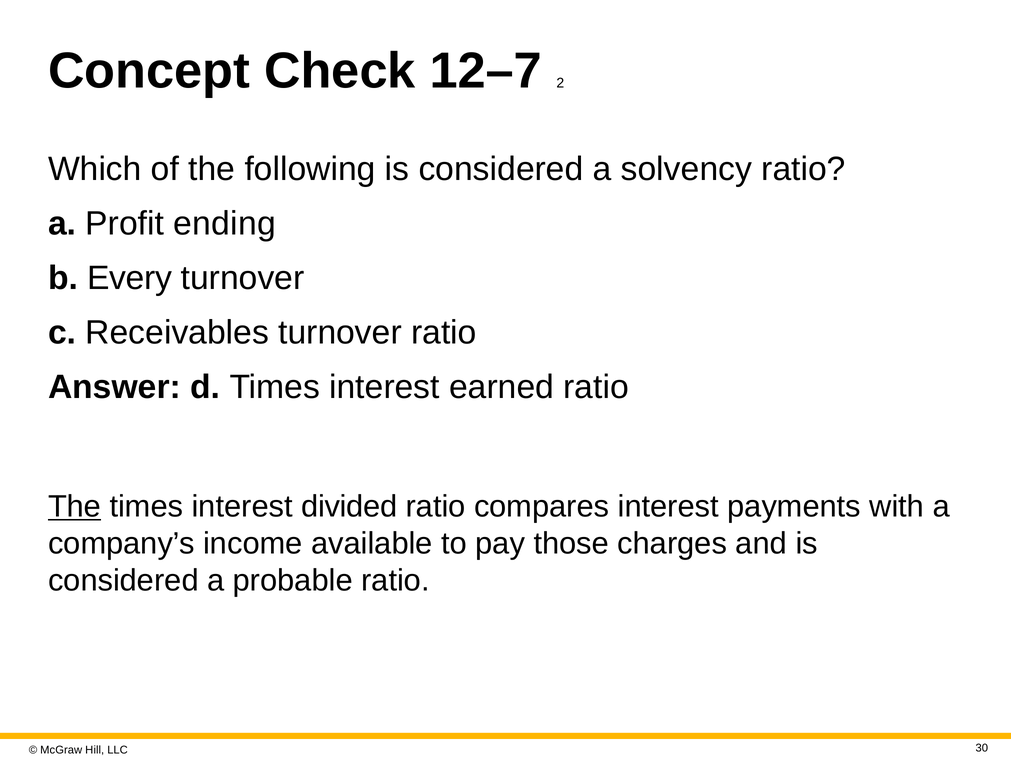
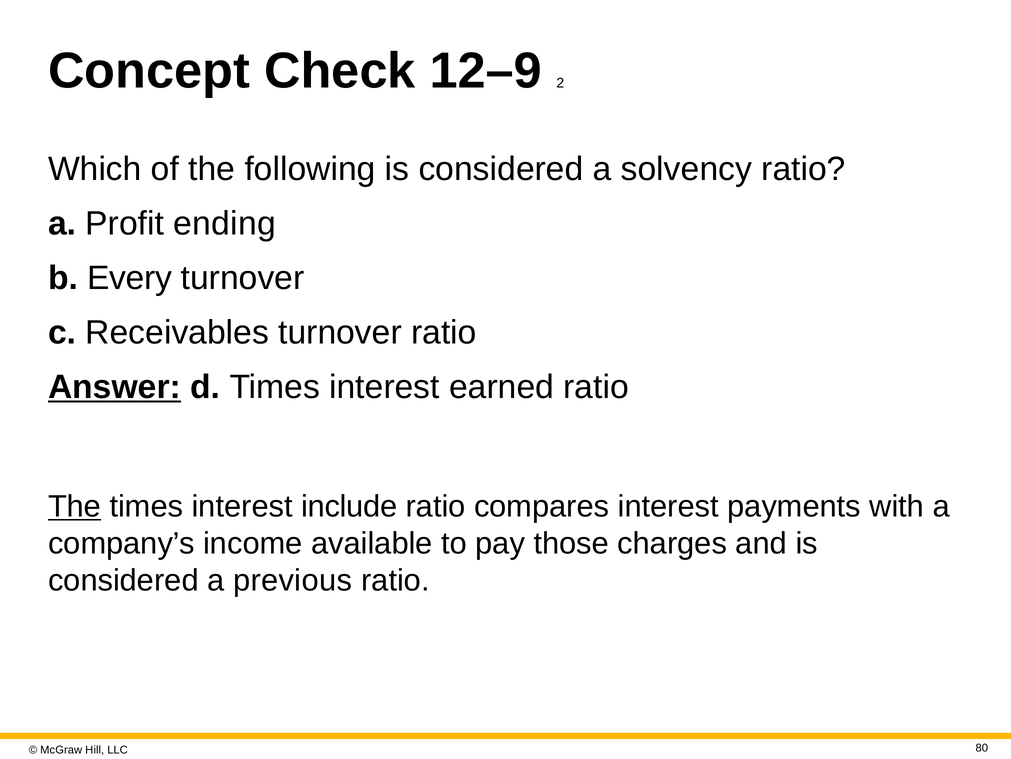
12–7: 12–7 -> 12–9
Answer underline: none -> present
divided: divided -> include
probable: probable -> previous
30: 30 -> 80
